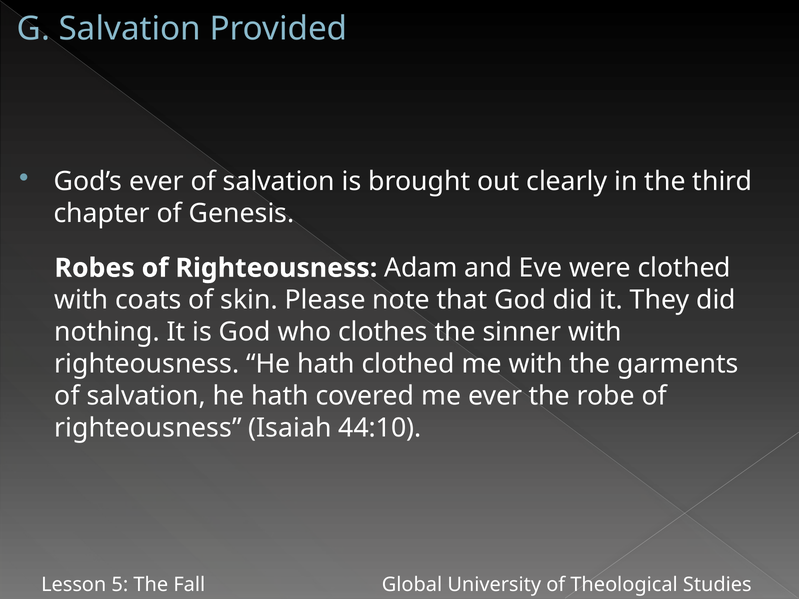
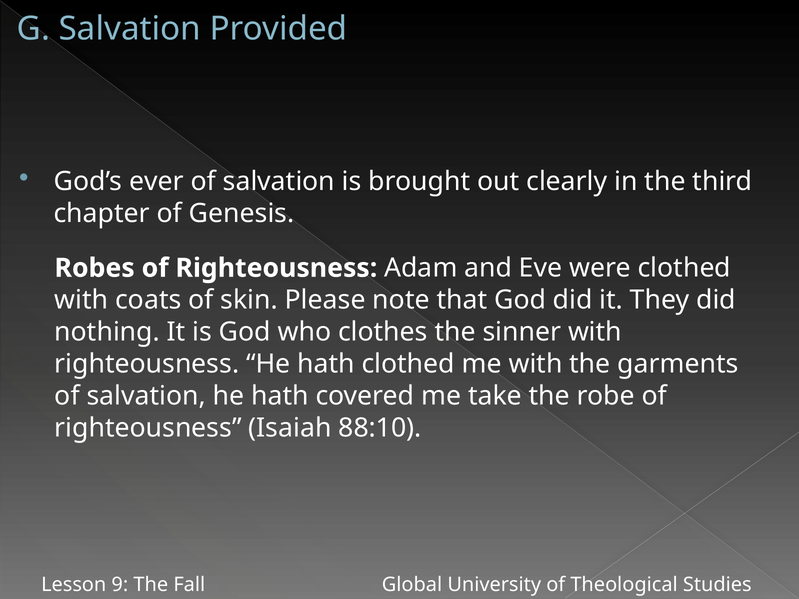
me ever: ever -> take
44:10: 44:10 -> 88:10
5: 5 -> 9
